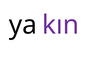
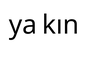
kın colour: purple -> black
